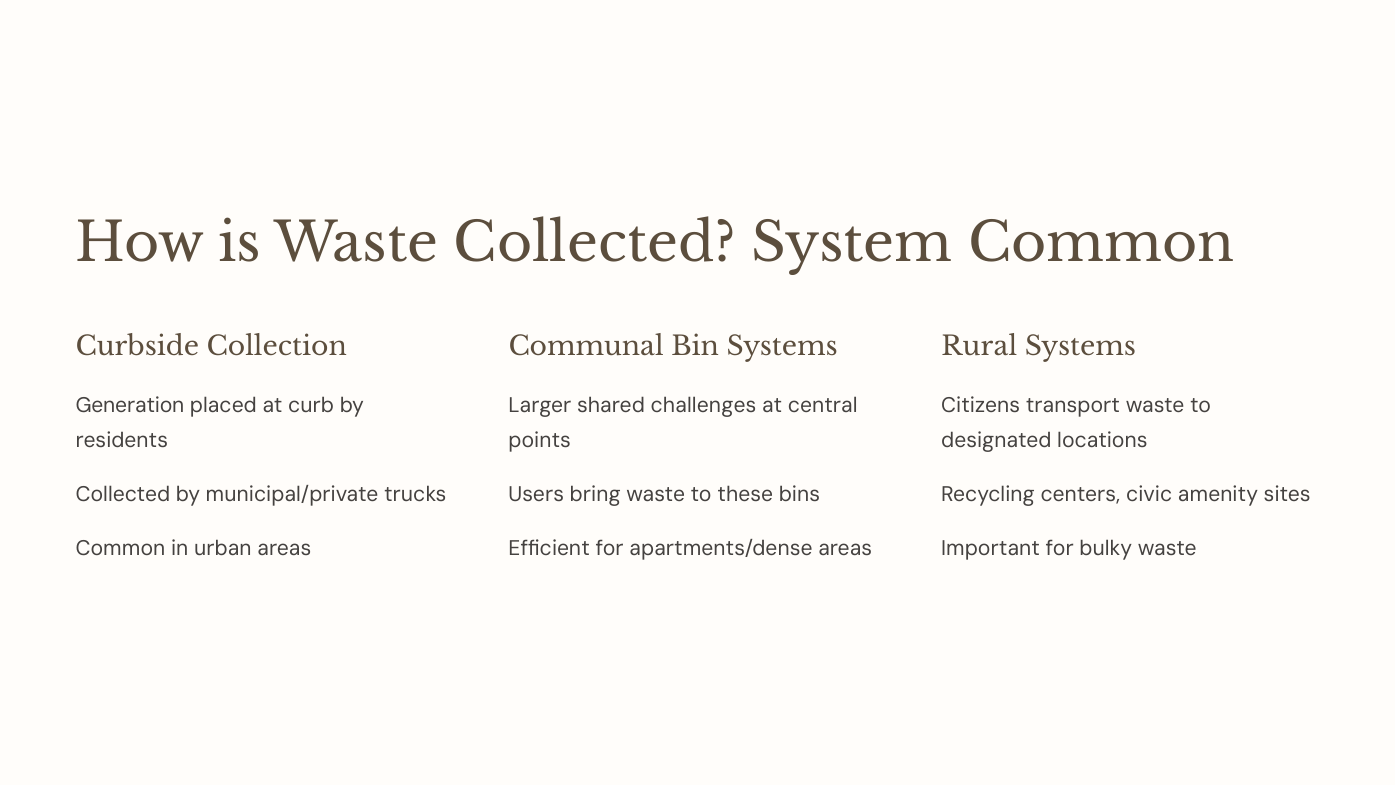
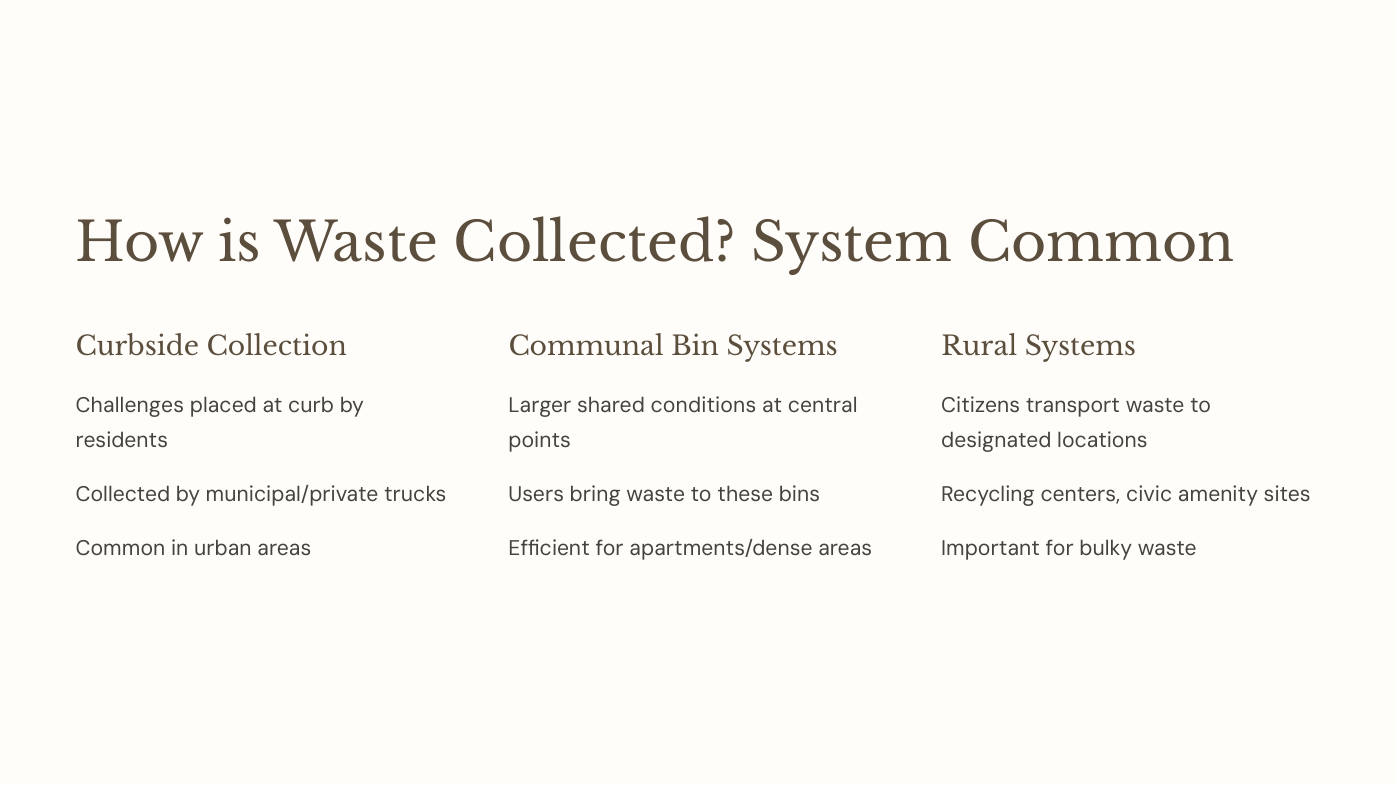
Generation: Generation -> Challenges
challenges: challenges -> conditions
